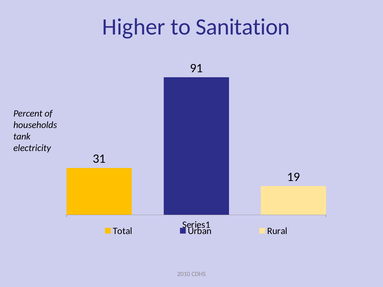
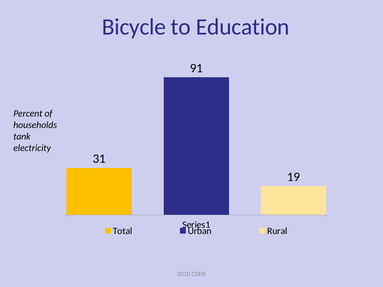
Higher: Higher -> Bicycle
Sanitation: Sanitation -> Education
